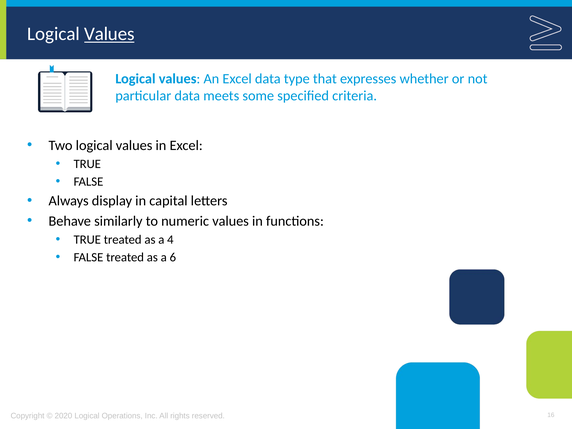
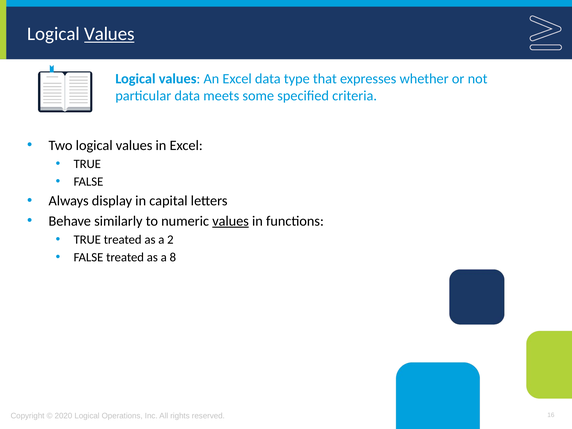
values at (231, 221) underline: none -> present
4: 4 -> 2
6: 6 -> 8
